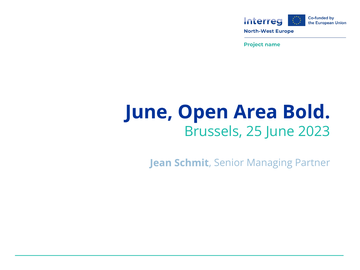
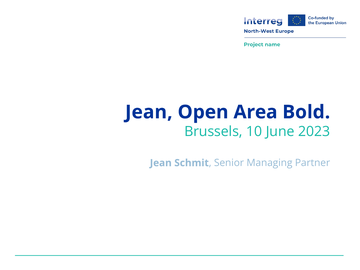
June at (149, 112): June -> Jean
25: 25 -> 10
